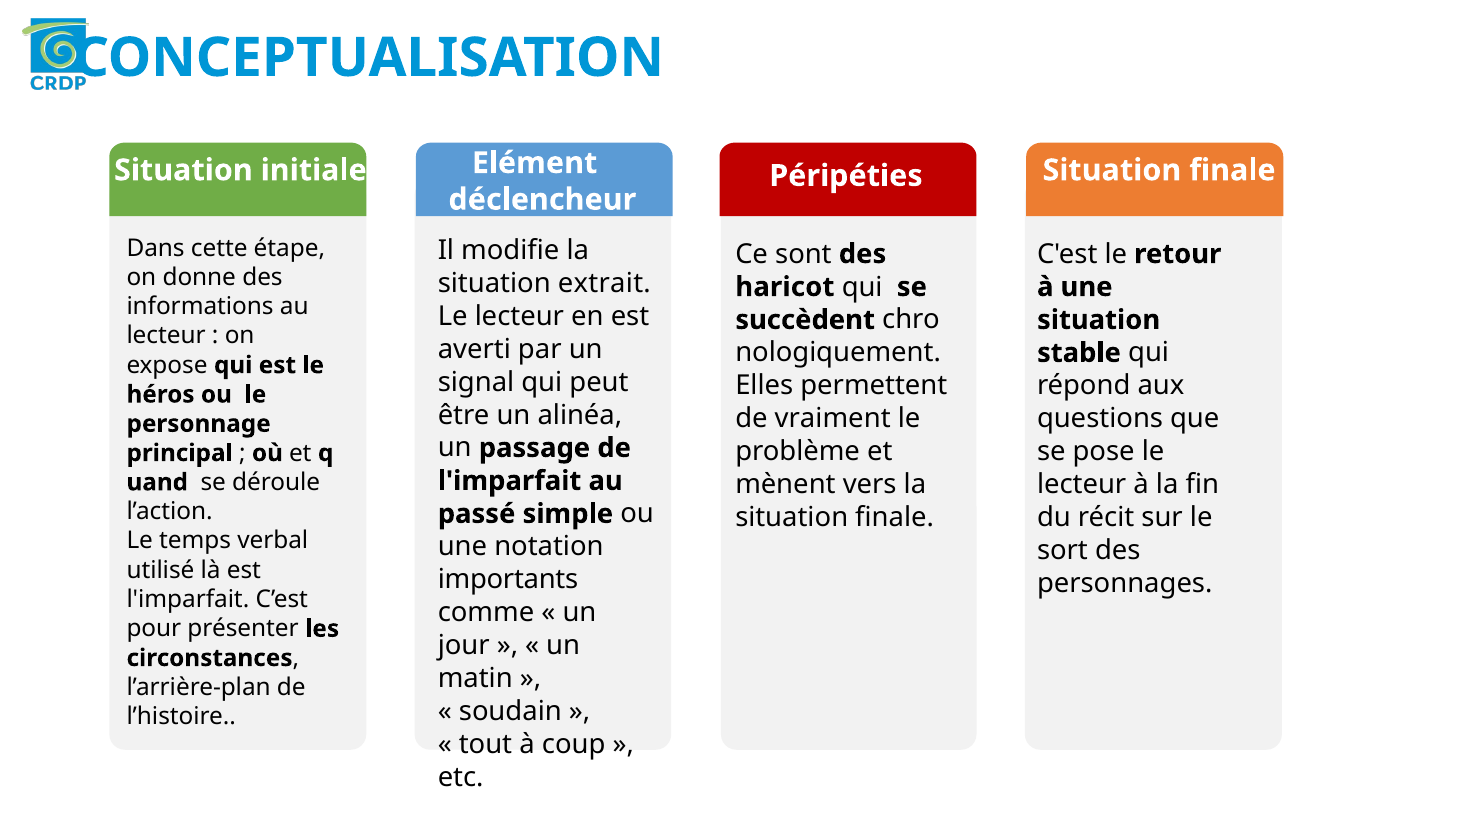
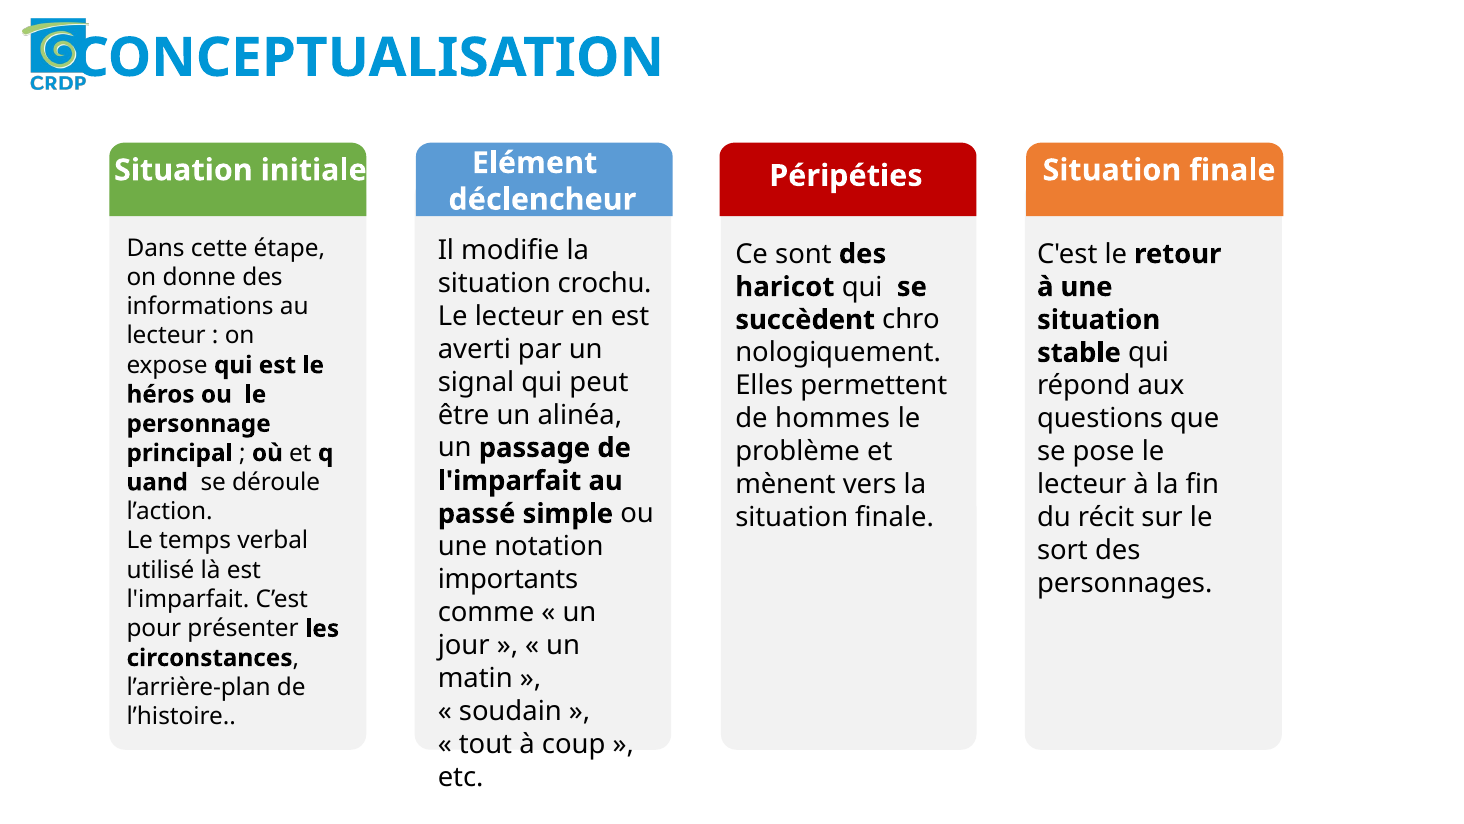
extrait: extrait -> crochu
vraiment: vraiment -> hommes
